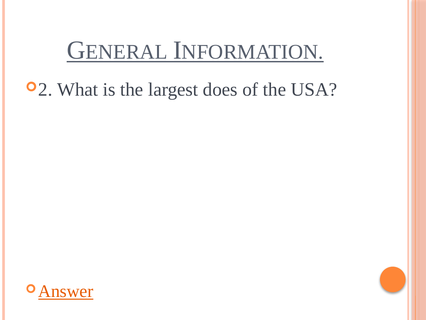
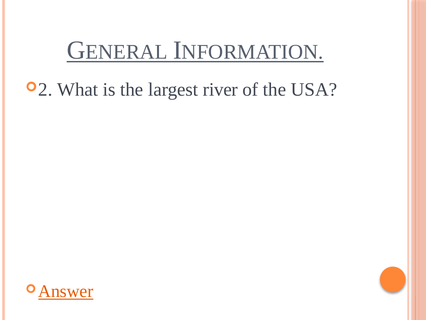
does: does -> river
